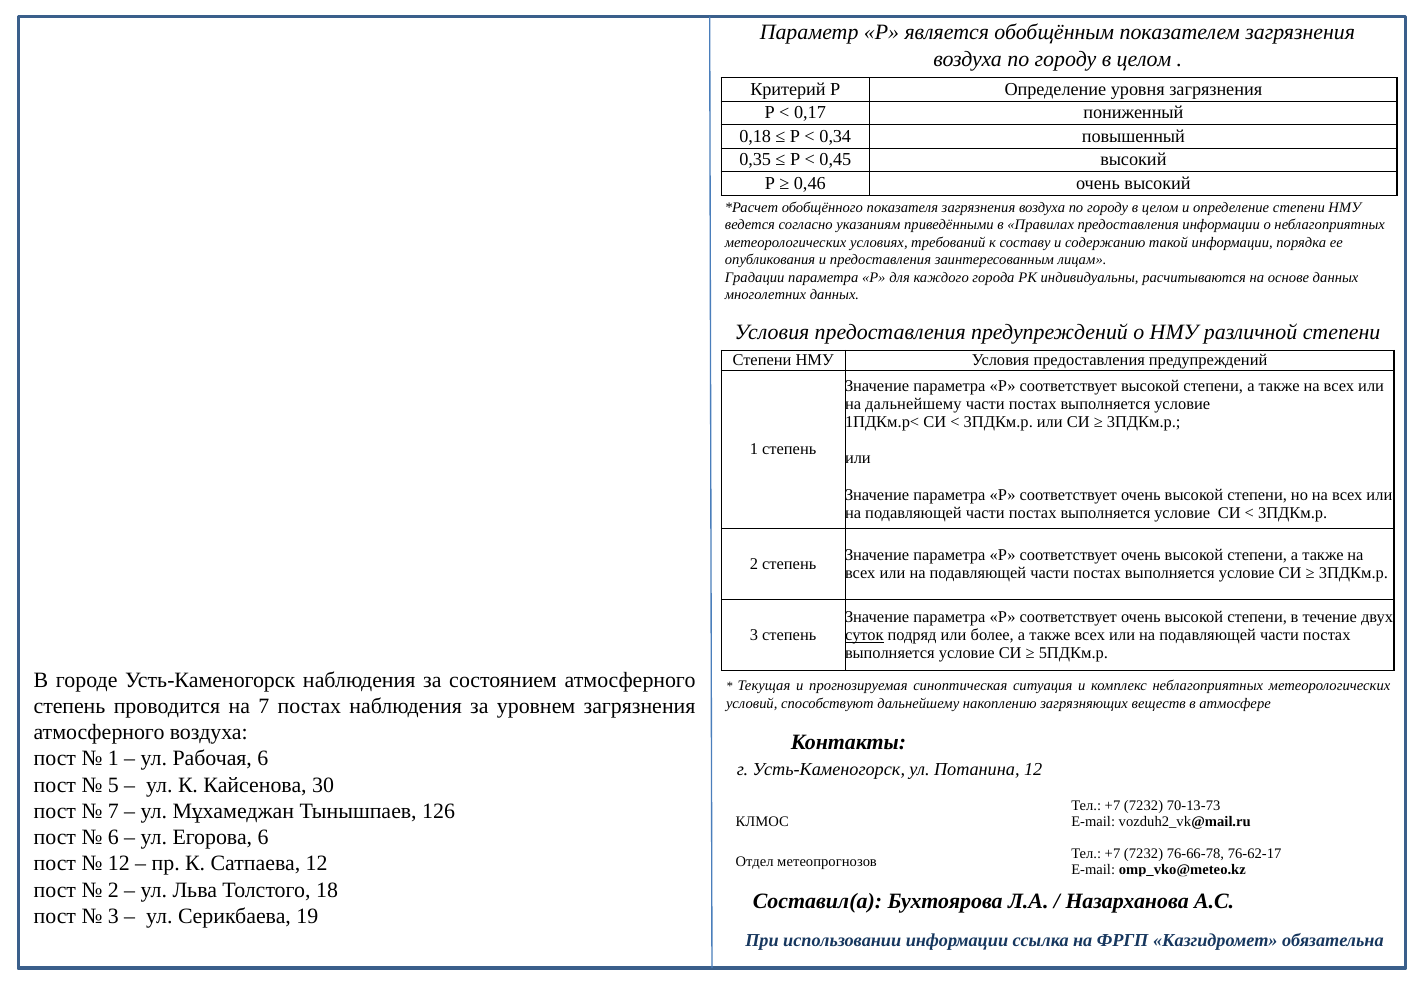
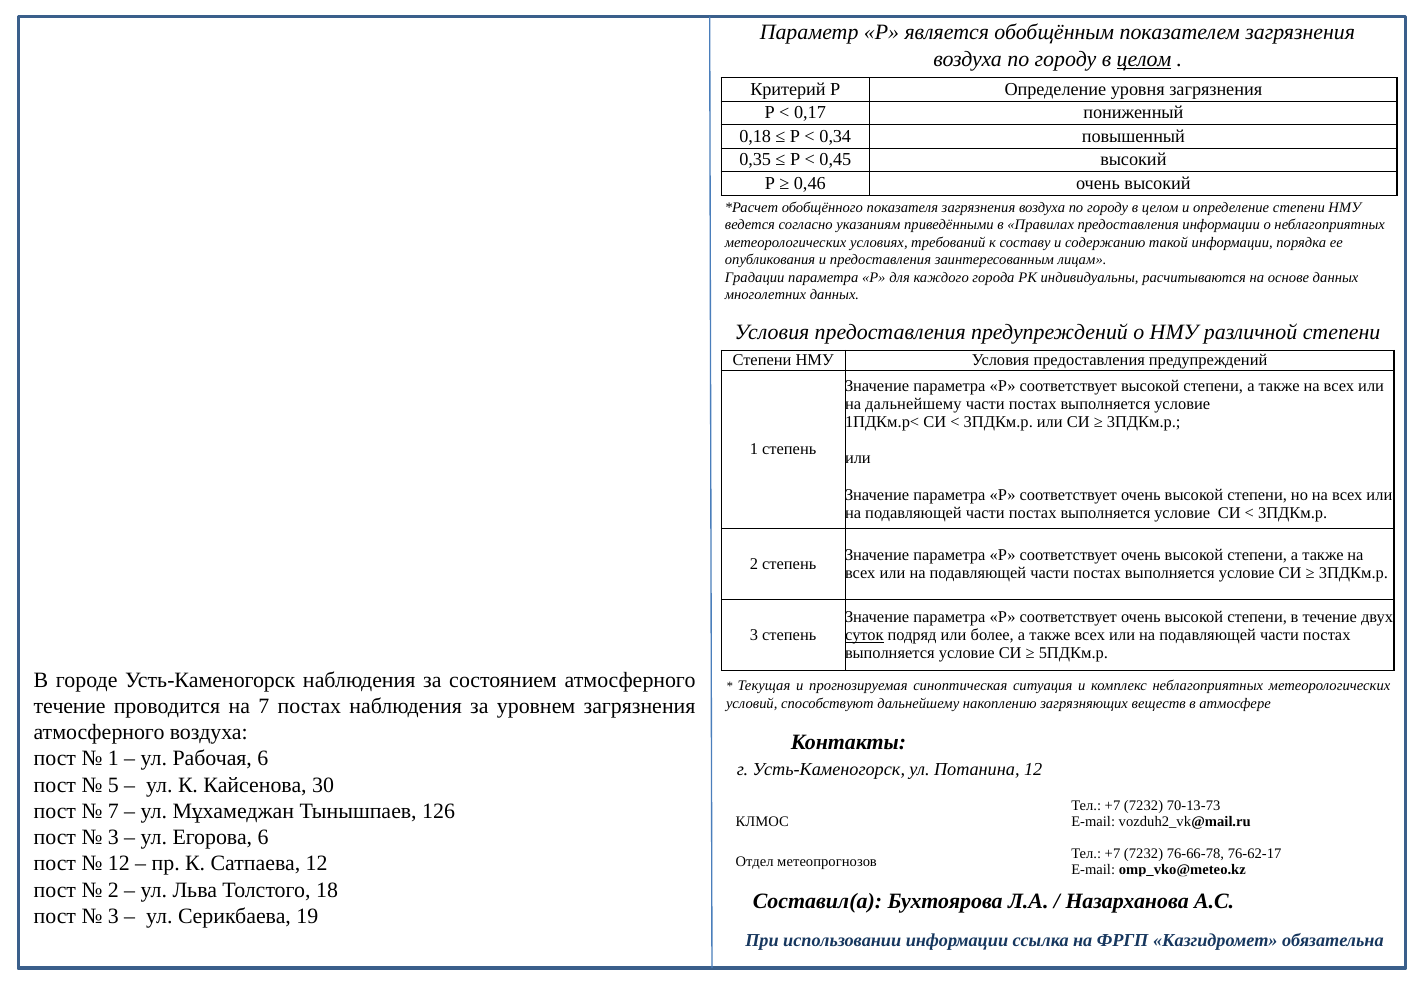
целом at (1144, 59) underline: none -> present
степень at (70, 707): степень -> течение
6 at (113, 838): 6 -> 3
